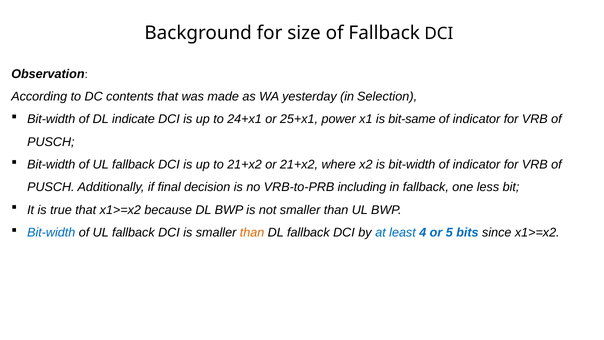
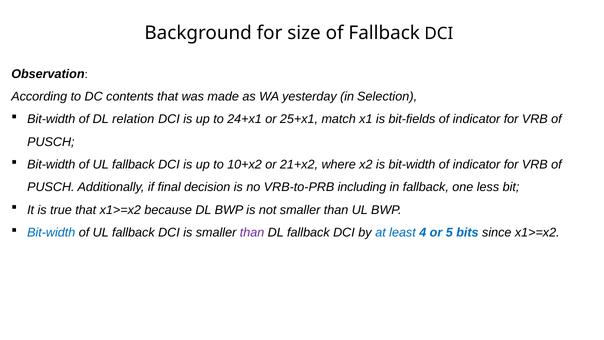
indicate: indicate -> relation
power: power -> match
bit-same: bit-same -> bit-fields
to 21+x2: 21+x2 -> 10+x2
than at (252, 232) colour: orange -> purple
